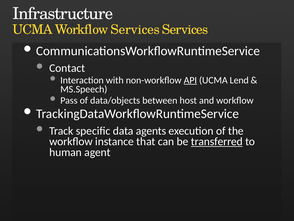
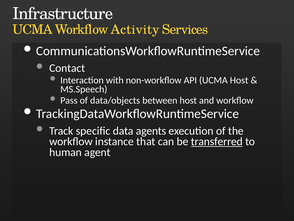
Workflow Services: Services -> Activity
API underline: present -> none
UCMA Lend: Lend -> Host
